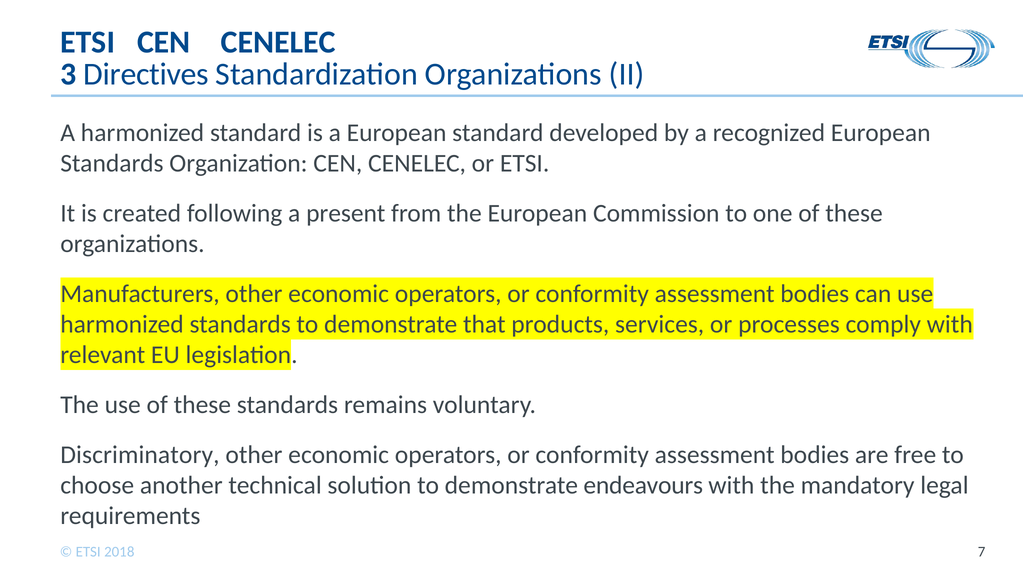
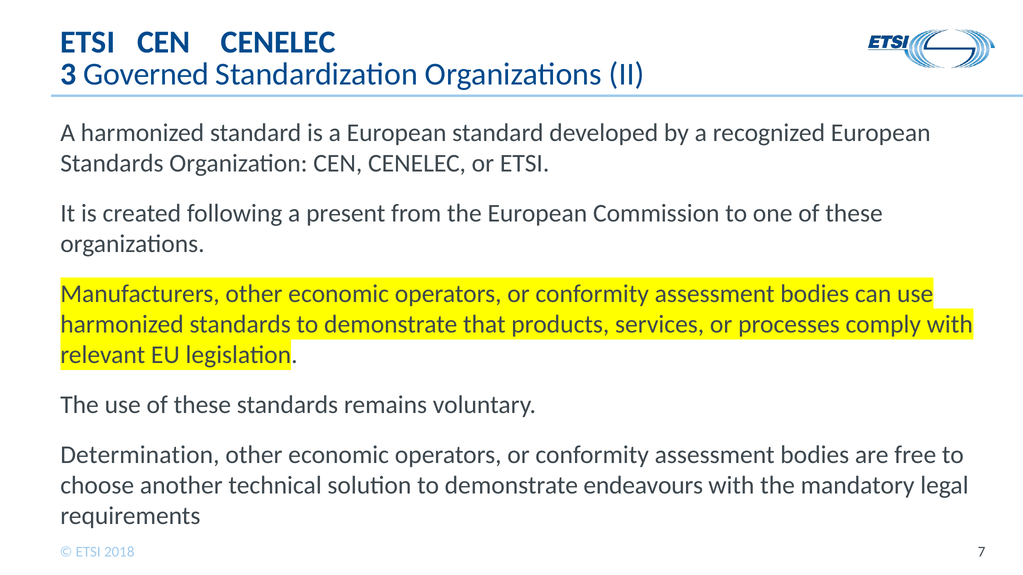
Directives: Directives -> Governed
Discriminatory: Discriminatory -> Determination
